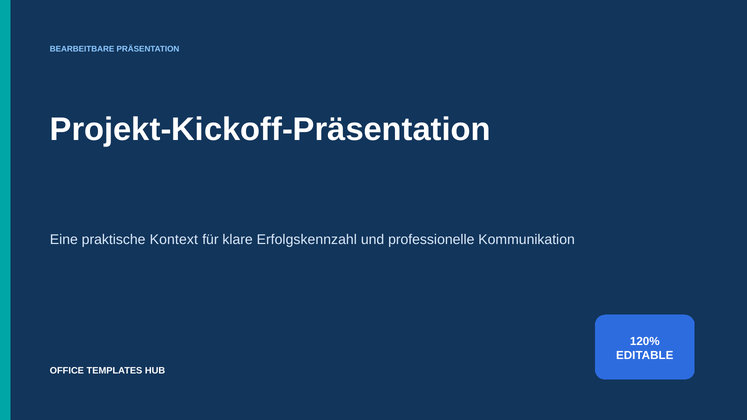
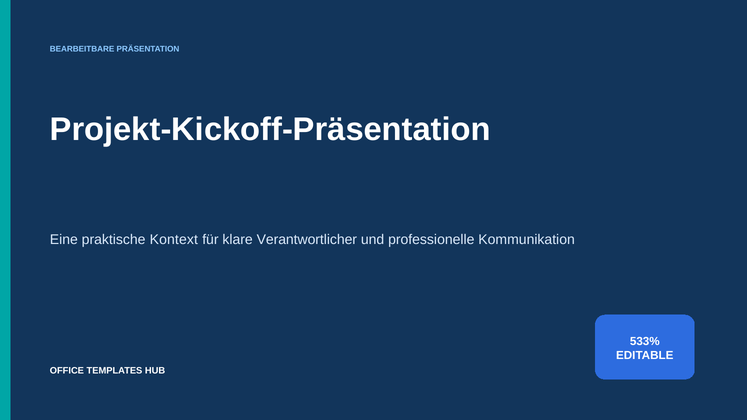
Erfolgskennzahl: Erfolgskennzahl -> Verantwortlicher
120%: 120% -> 533%
